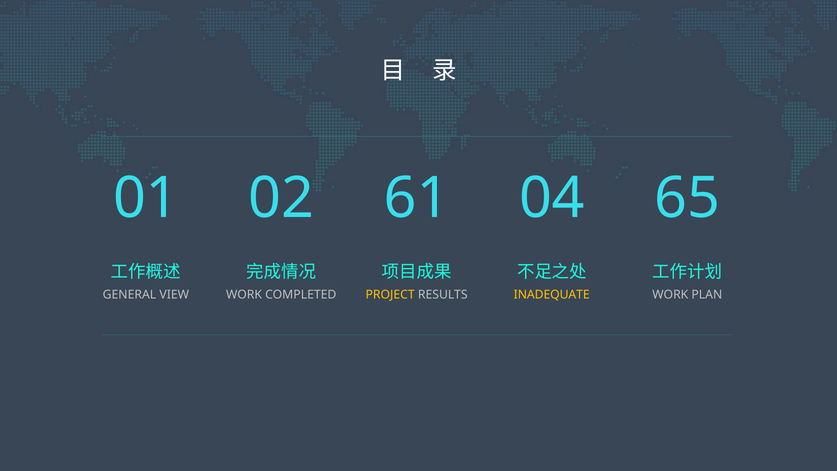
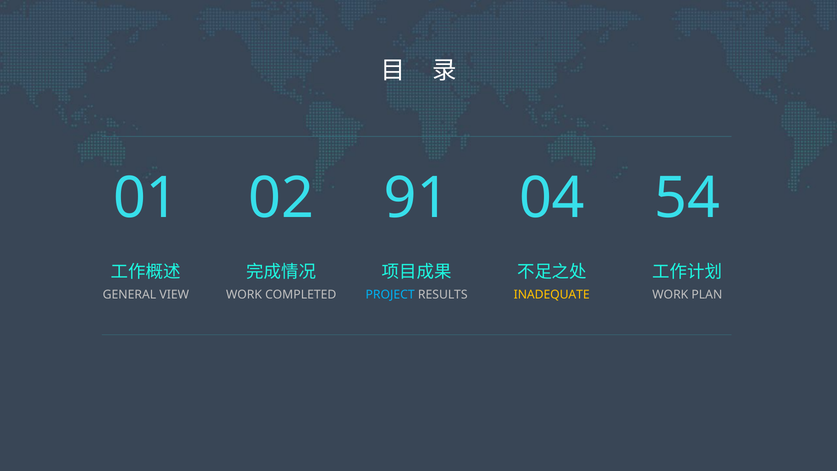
61: 61 -> 91
65: 65 -> 54
PROJECT colour: yellow -> light blue
